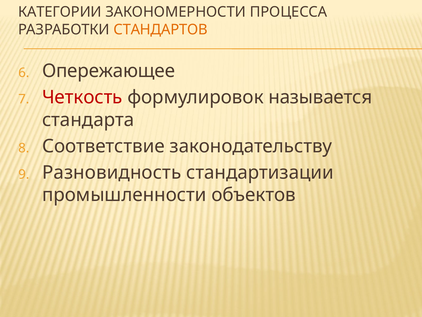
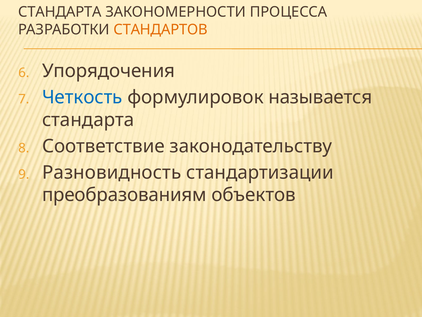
КАТЕГОРИИ at (60, 12): КАТЕГОРИИ -> СТАНДАРТА
Опережающее: Опережающее -> Упорядочения
Четкость colour: red -> blue
промышленности: промышленности -> преобразованиям
